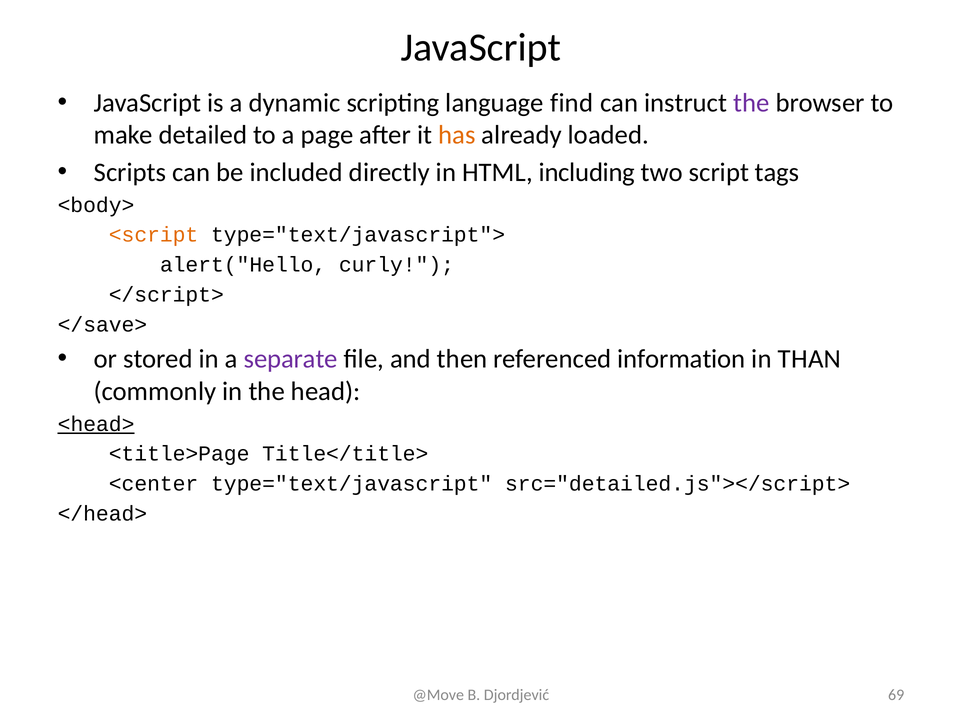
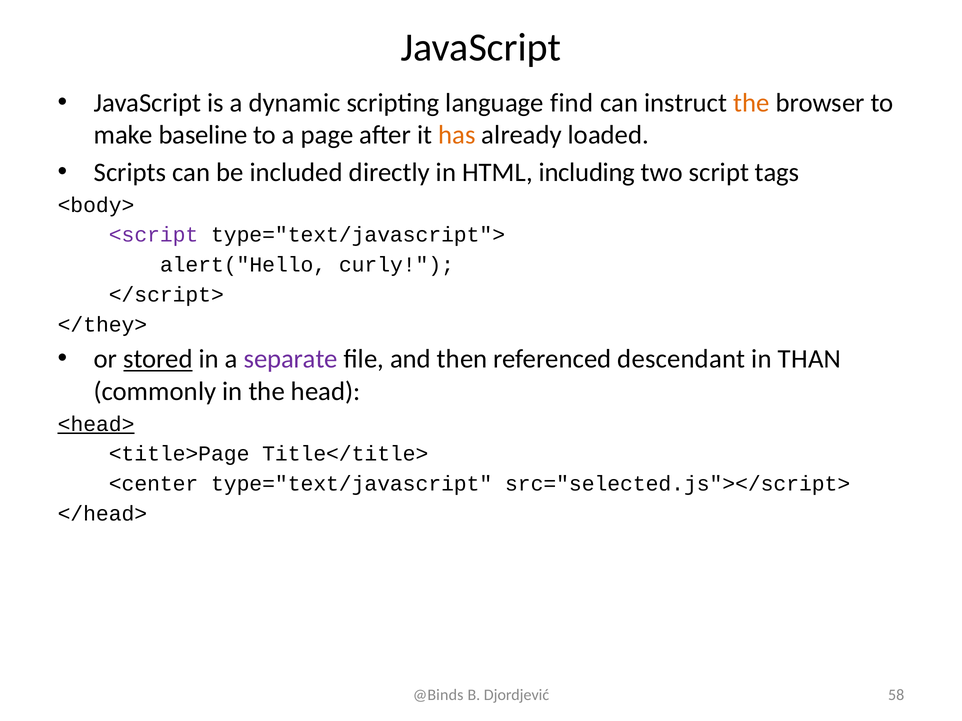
the at (751, 103) colour: purple -> orange
detailed: detailed -> baseline
<script colour: orange -> purple
</save>: </save> -> </they>
stored underline: none -> present
information: information -> descendant
src="detailed.js"></script>: src="detailed.js"></script> -> src="selected.js"></script>
@Move: @Move -> @Binds
69: 69 -> 58
